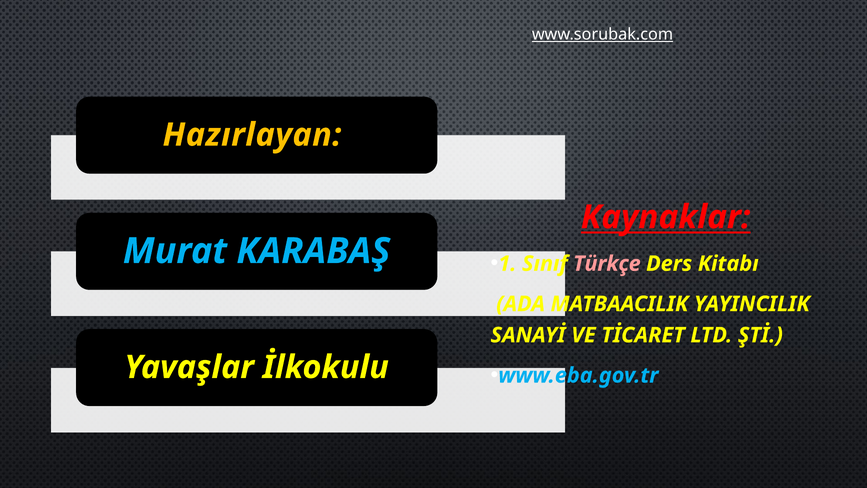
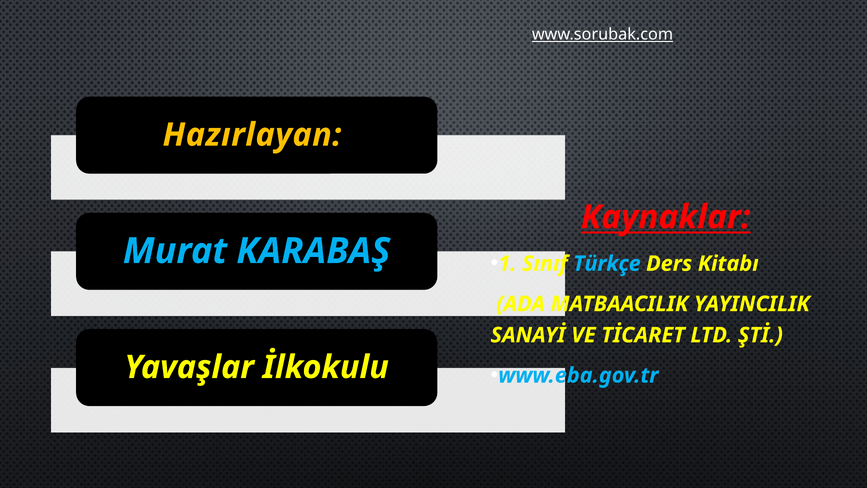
Türkçe colour: pink -> light blue
